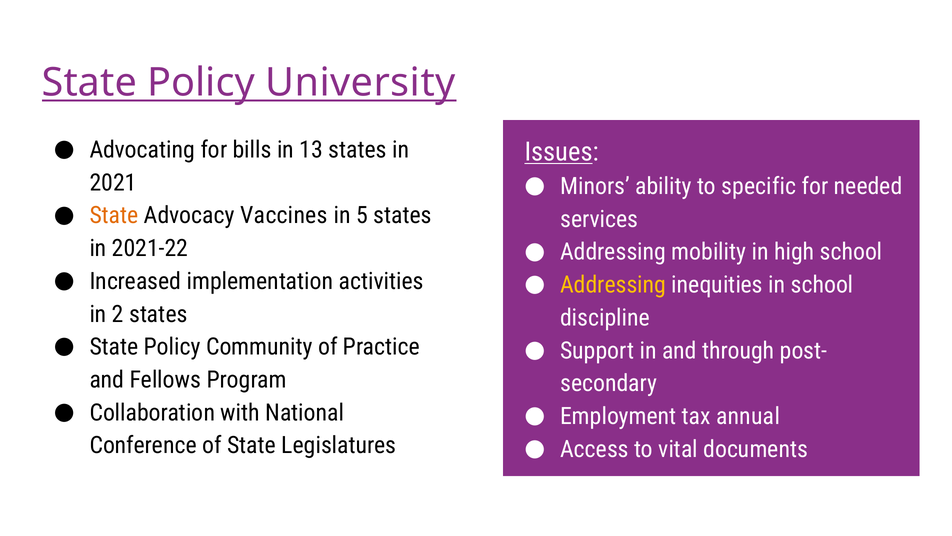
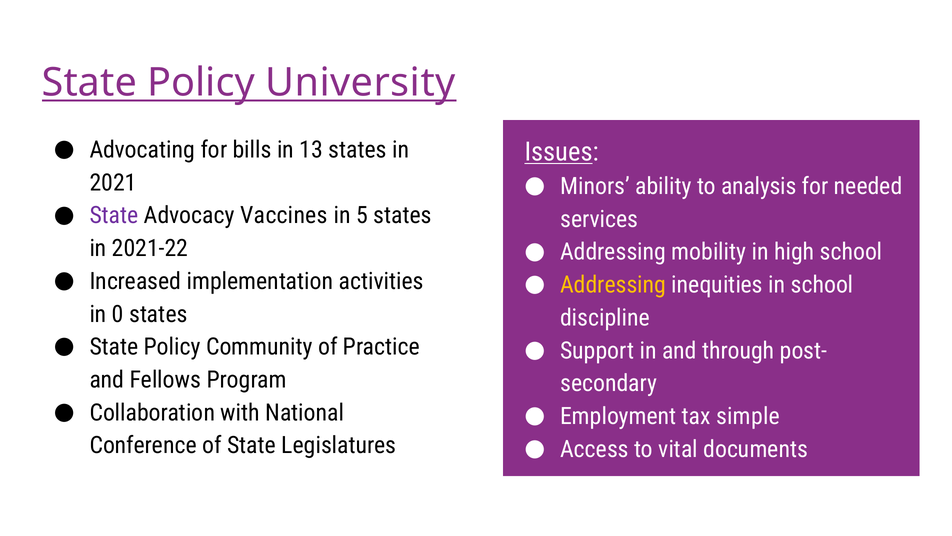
specific: specific -> analysis
State at (114, 215) colour: orange -> purple
2: 2 -> 0
annual: annual -> simple
